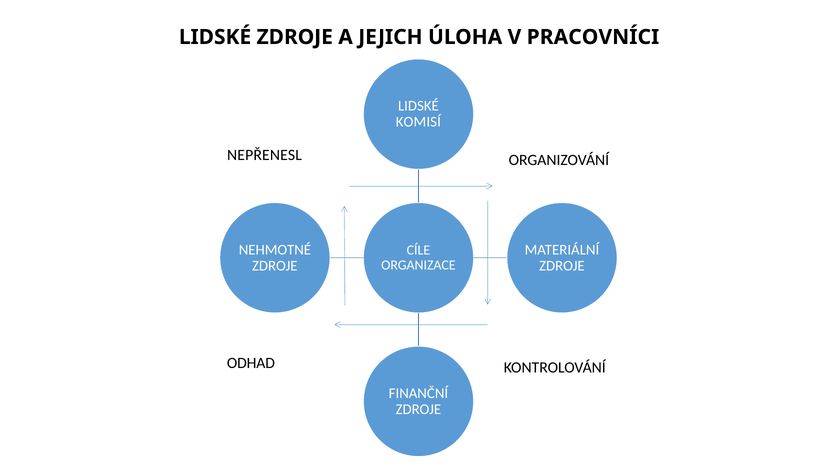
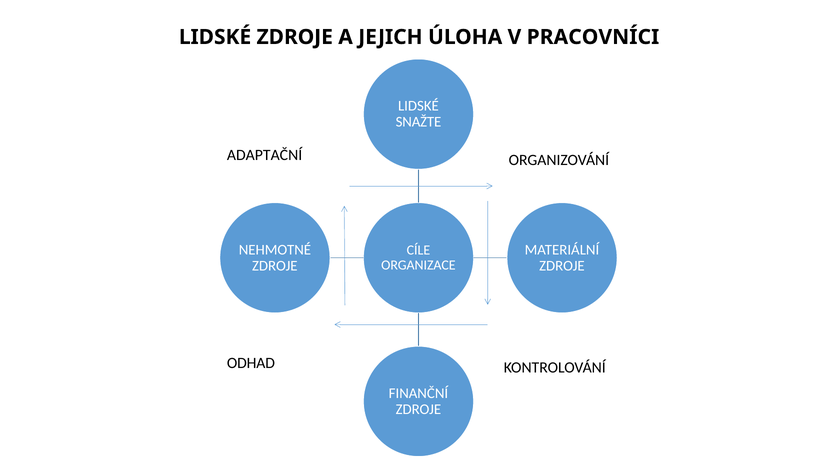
KOMISÍ: KOMISÍ -> SNAŽTE
NEPŘENESL: NEPŘENESL -> ADAPTAČNÍ
